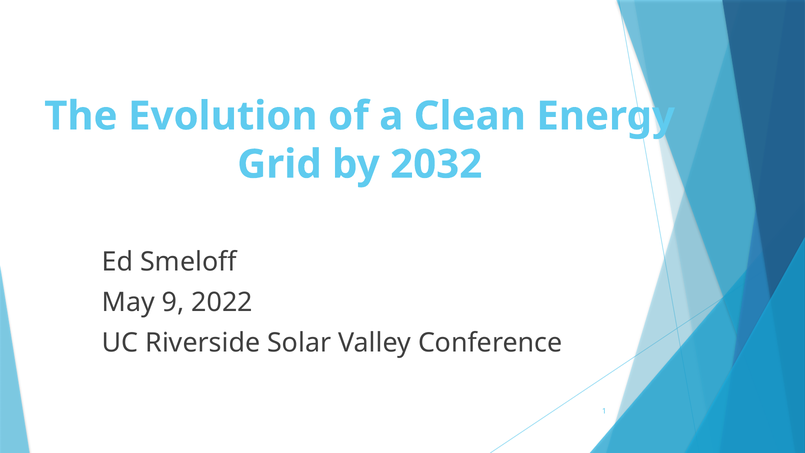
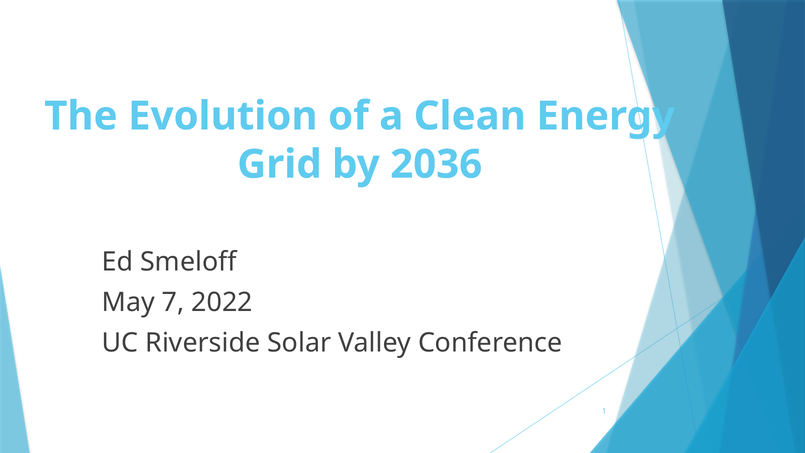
2032: 2032 -> 2036
9: 9 -> 7
